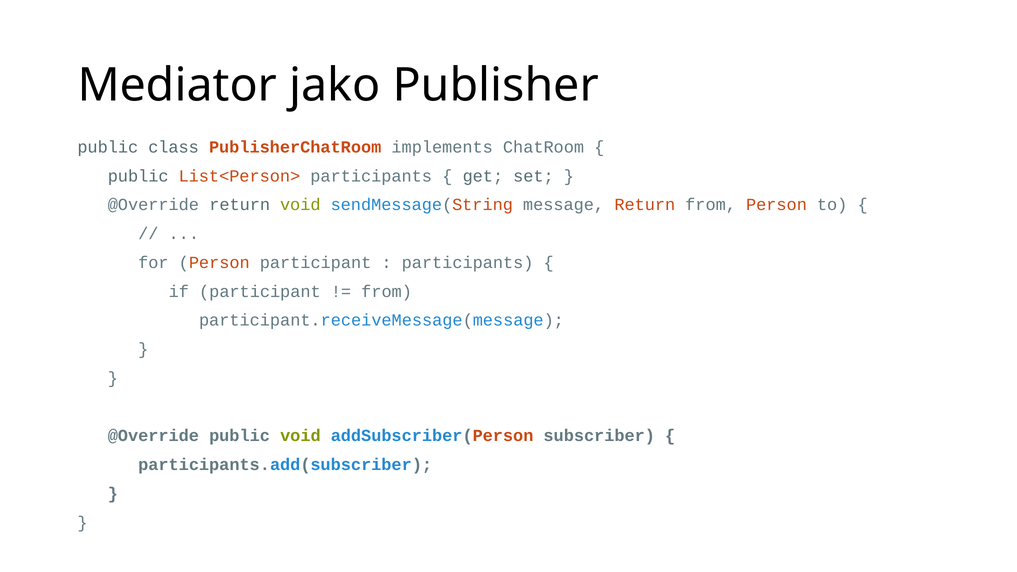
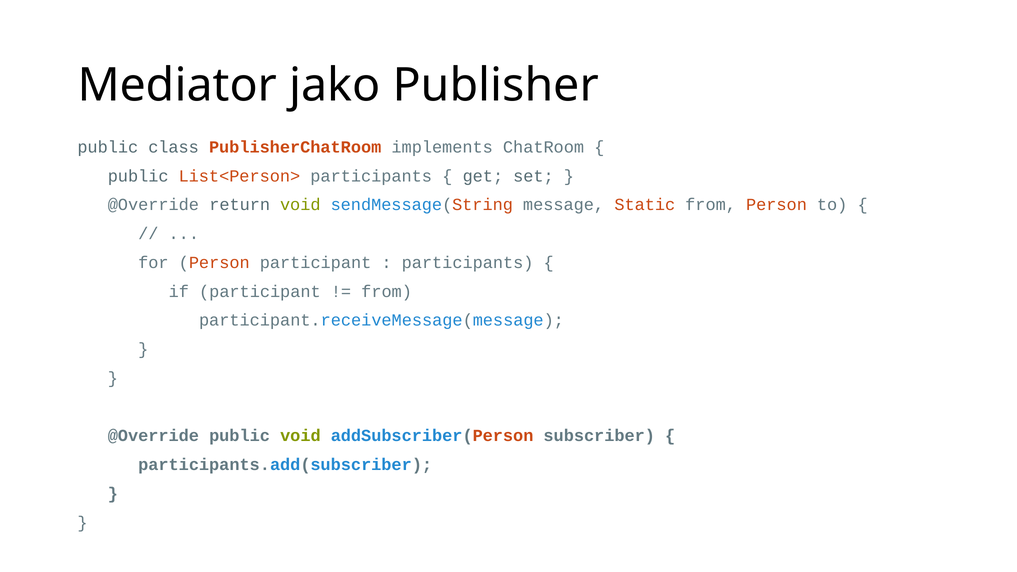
message Return: Return -> Static
